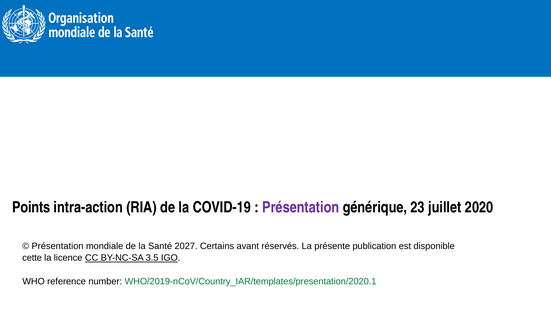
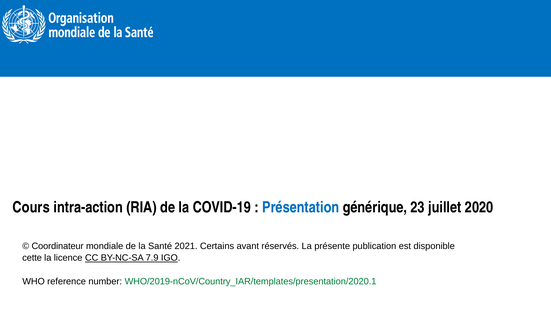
Points: Points -> Cours
Présentation at (301, 207) colour: purple -> blue
Présentation at (58, 246): Présentation -> Coordinateur
2027: 2027 -> 2021
3.5: 3.5 -> 7.9
